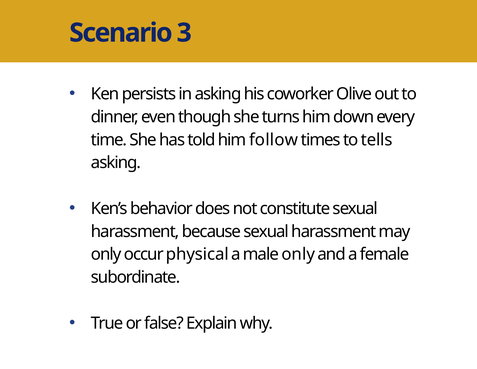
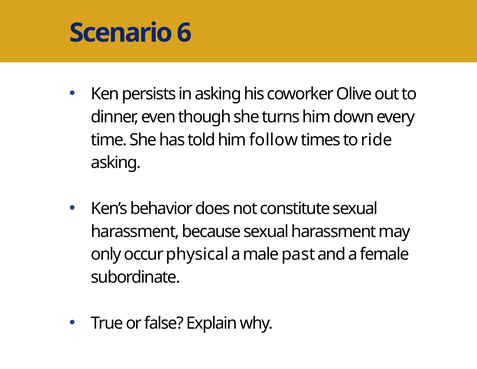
3: 3 -> 6
tells: tells -> ride
male only: only -> past
